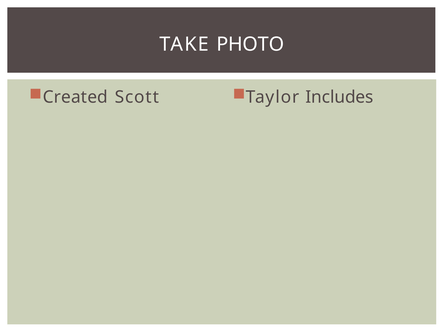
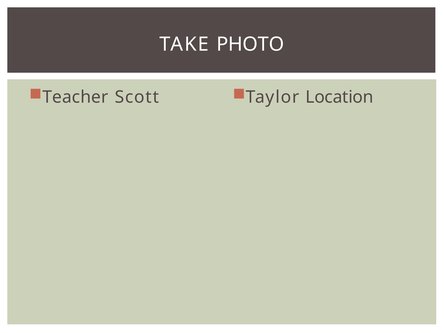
Created: Created -> Teacher
Includes: Includes -> Location
